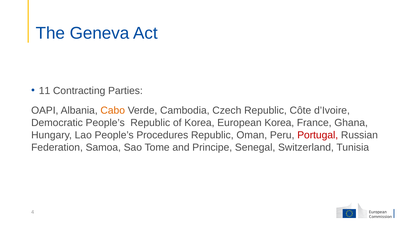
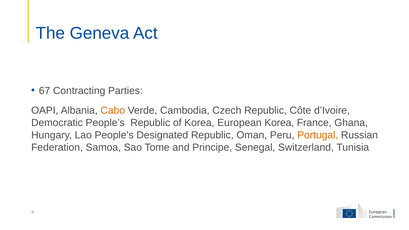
11: 11 -> 67
Procedures: Procedures -> Designated
Portugal colour: red -> orange
